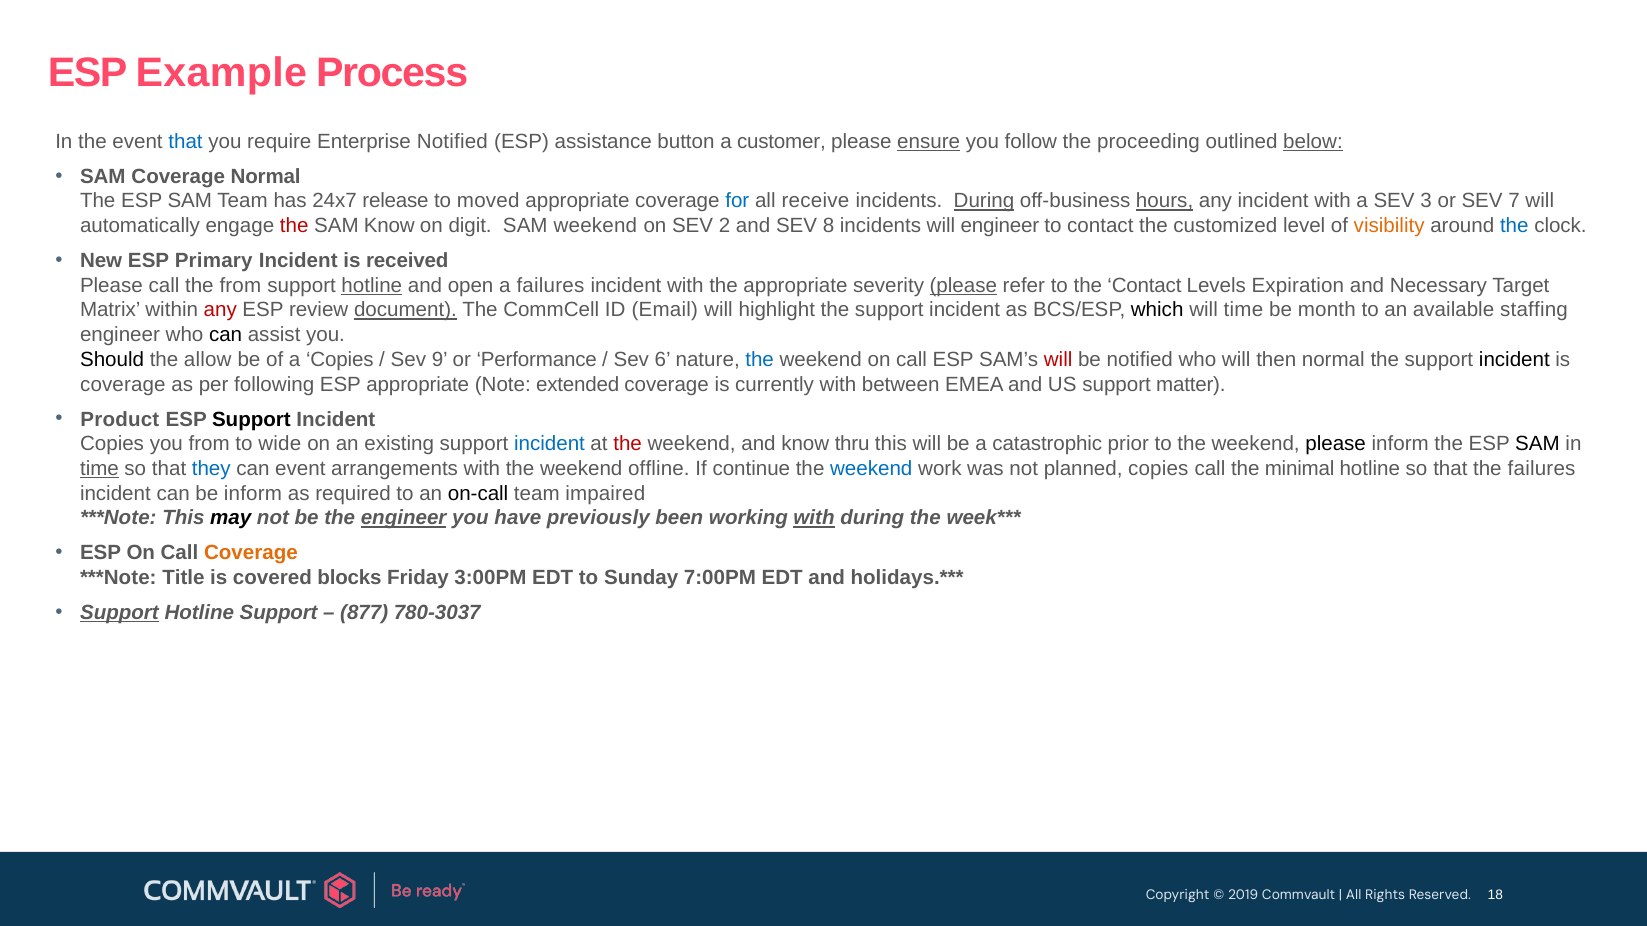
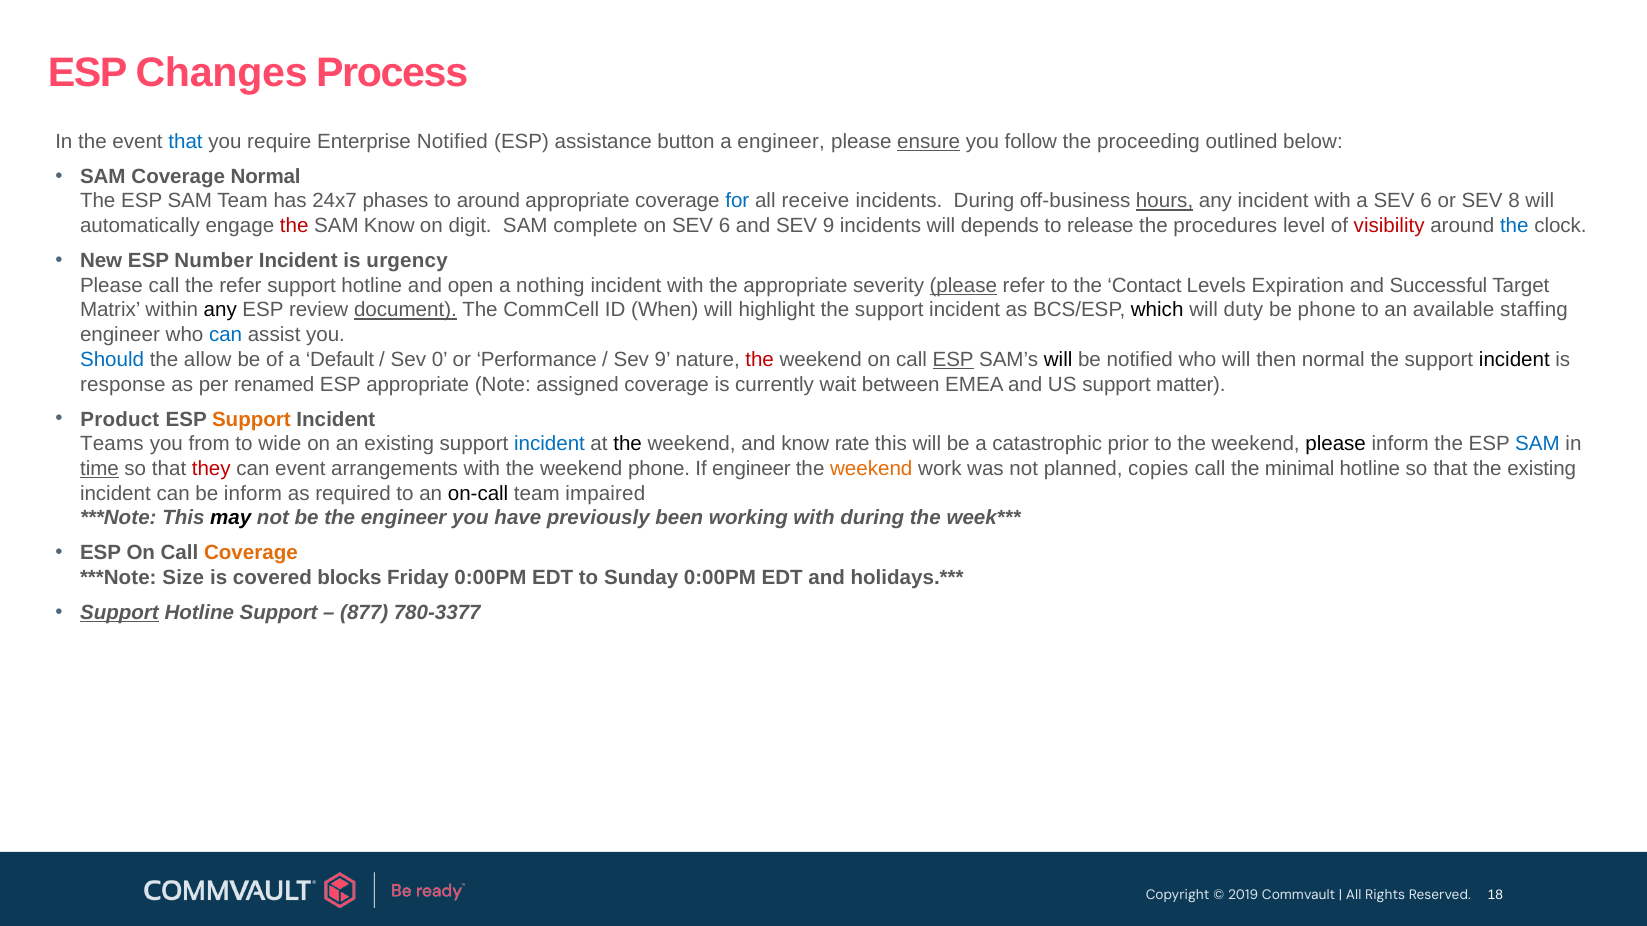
Example: Example -> Changes
a customer: customer -> engineer
below underline: present -> none
release: release -> phases
to moved: moved -> around
During at (984, 201) underline: present -> none
a SEV 3: 3 -> 6
7: 7 -> 8
SAM weekend: weekend -> complete
on SEV 2: 2 -> 6
and SEV 8: 8 -> 9
will engineer: engineer -> depends
to contact: contact -> release
customized: customized -> procedures
visibility colour: orange -> red
Primary: Primary -> Number
received: received -> urgency
the from: from -> refer
hotline at (372, 286) underline: present -> none
a failures: failures -> nothing
Necessary: Necessary -> Successful
any at (220, 310) colour: red -> black
Email: Email -> When
will time: time -> duty
be month: month -> phone
can at (226, 335) colour: black -> blue
Should colour: black -> blue
a Copies: Copies -> Default
9: 9 -> 0
6 at (663, 360): 6 -> 9
the at (760, 360) colour: blue -> red
ESP at (953, 360) underline: none -> present
will at (1058, 360) colour: red -> black
coverage at (123, 384): coverage -> response
following: following -> renamed
extended: extended -> assigned
currently with: with -> wait
Support at (251, 419) colour: black -> orange
Copies at (112, 444): Copies -> Teams
the at (628, 444) colour: red -> black
thru: thru -> rate
SAM at (1537, 444) colour: black -> blue
they colour: blue -> red
weekend offline: offline -> phone
If continue: continue -> engineer
weekend at (871, 469) colour: blue -> orange
the failures: failures -> existing
engineer at (404, 518) underline: present -> none
with at (814, 518) underline: present -> none
Title: Title -> Size
Friday 3:00PM: 3:00PM -> 0:00PM
Sunday 7:00PM: 7:00PM -> 0:00PM
780-3037: 780-3037 -> 780-3377
